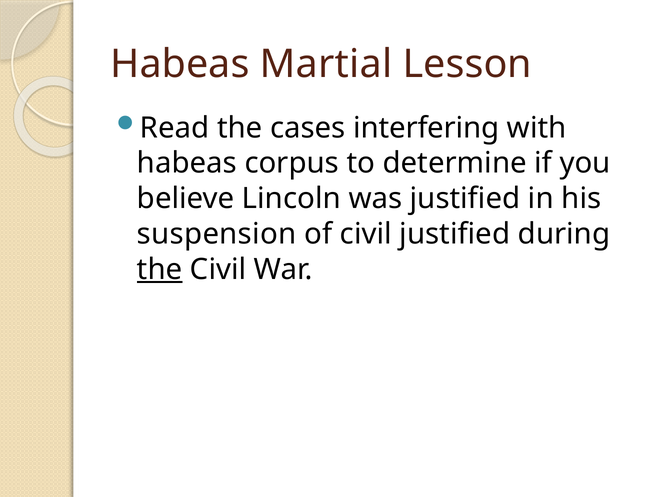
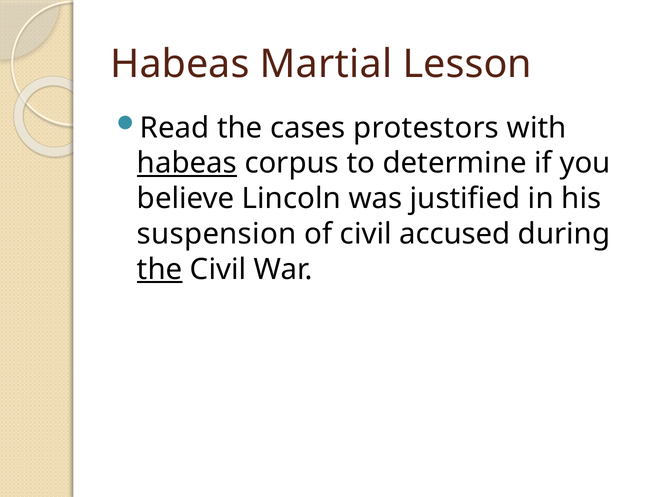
interfering: interfering -> protestors
habeas at (187, 163) underline: none -> present
civil justified: justified -> accused
